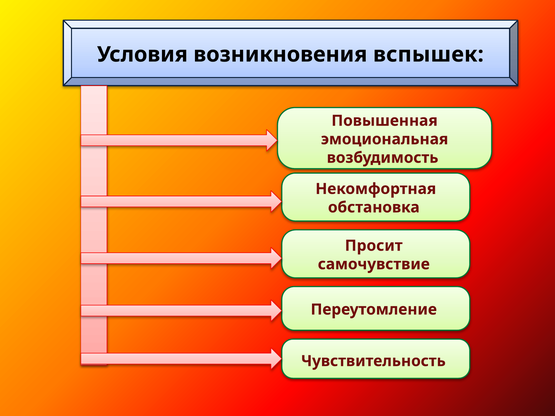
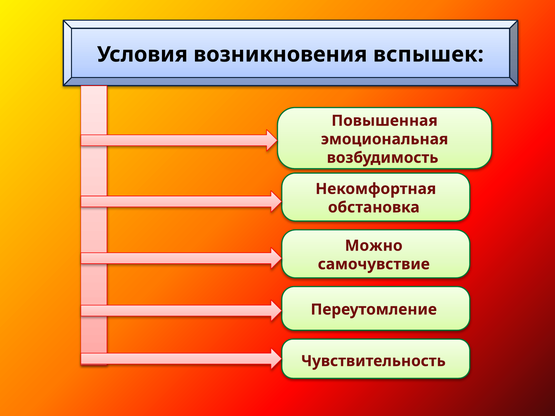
Просит: Просит -> Можно
